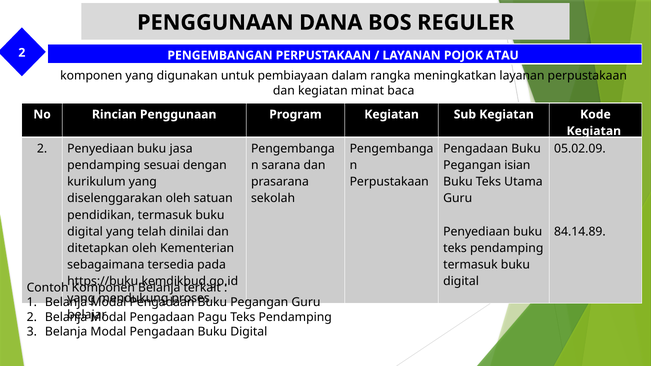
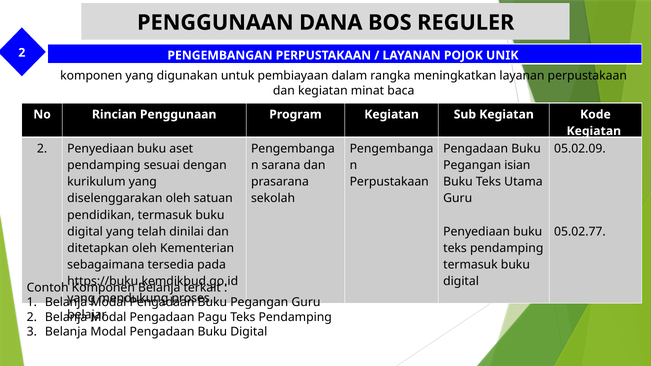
ATAU: ATAU -> UNIK
jasa: jasa -> aset
84.14.89: 84.14.89 -> 05.02.77
